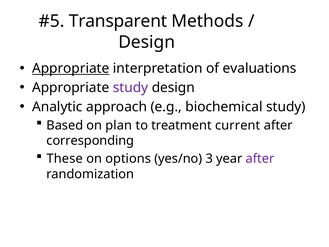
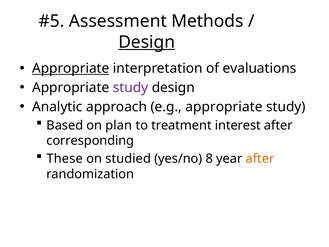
Transparent: Transparent -> Assessment
Design at (147, 42) underline: none -> present
e.g biochemical: biochemical -> appropriate
current: current -> interest
options: options -> studied
3: 3 -> 8
after at (260, 158) colour: purple -> orange
